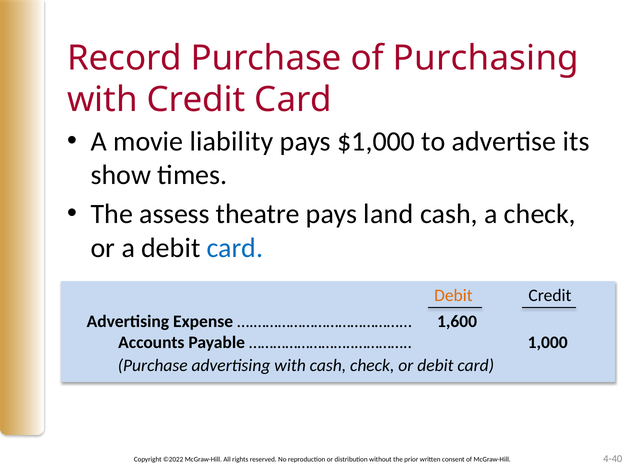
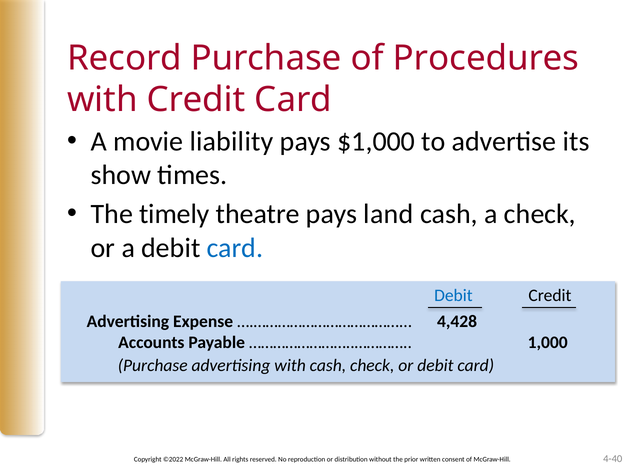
Purchasing: Purchasing -> Procedures
assess: assess -> timely
Debit at (453, 296) colour: orange -> blue
1,600: 1,600 -> 4,428
